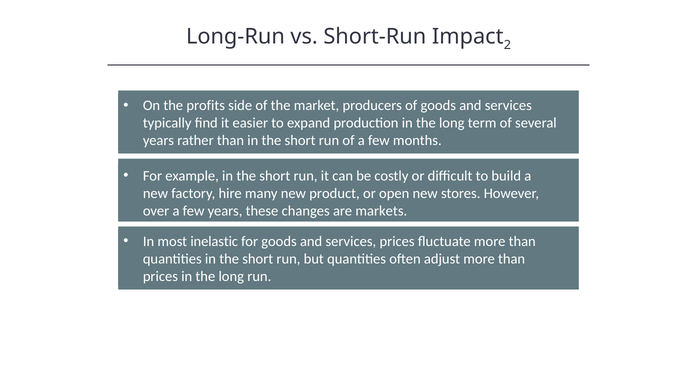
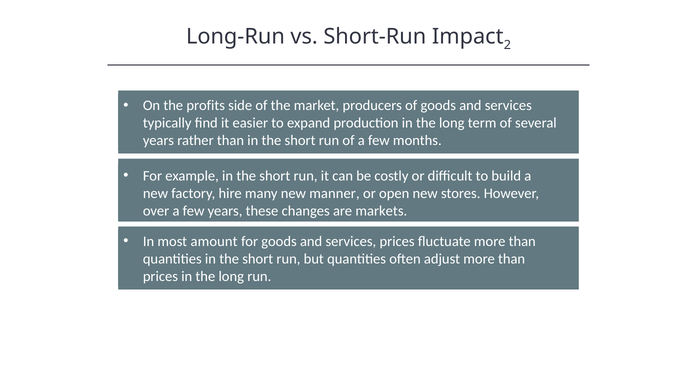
product: product -> manner
inelastic: inelastic -> amount
